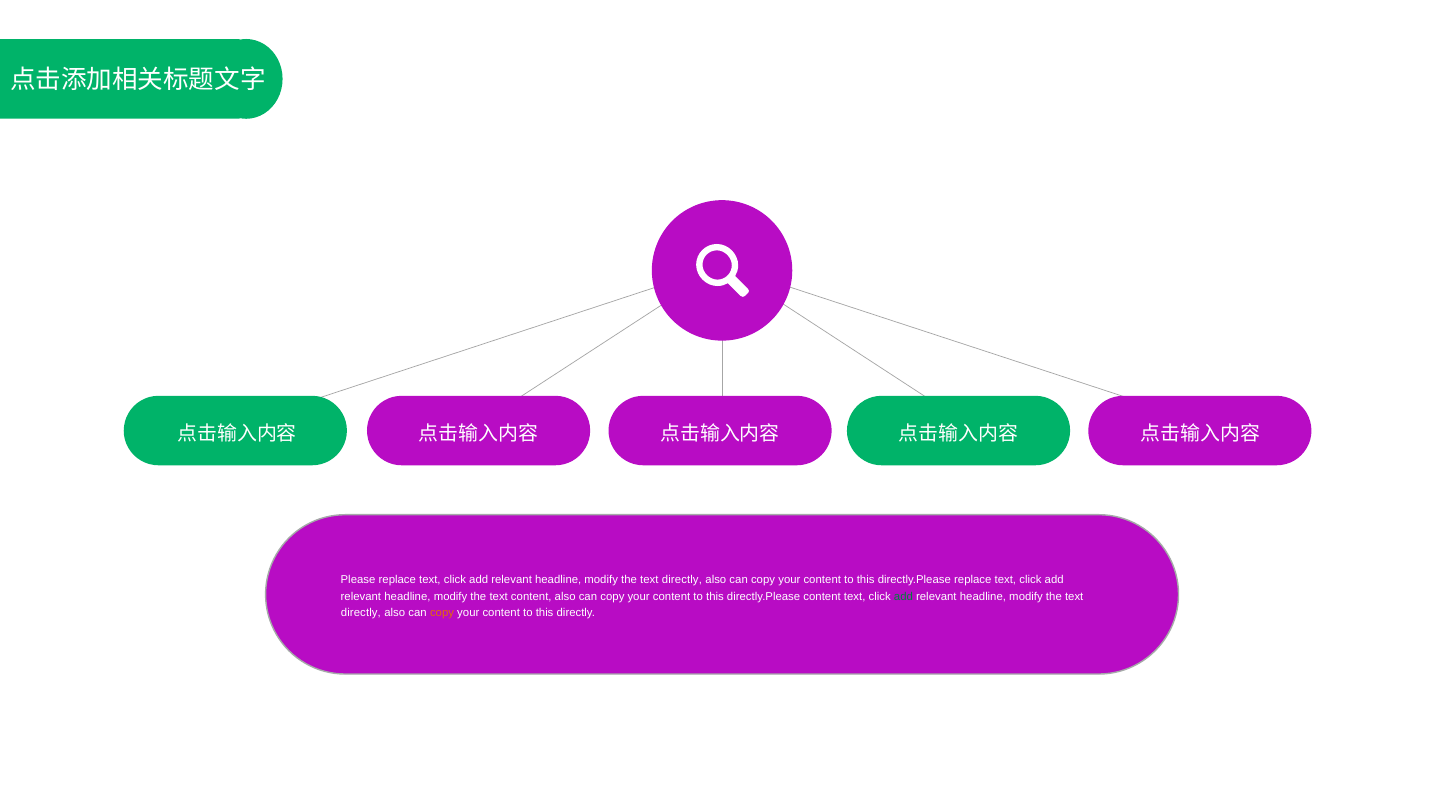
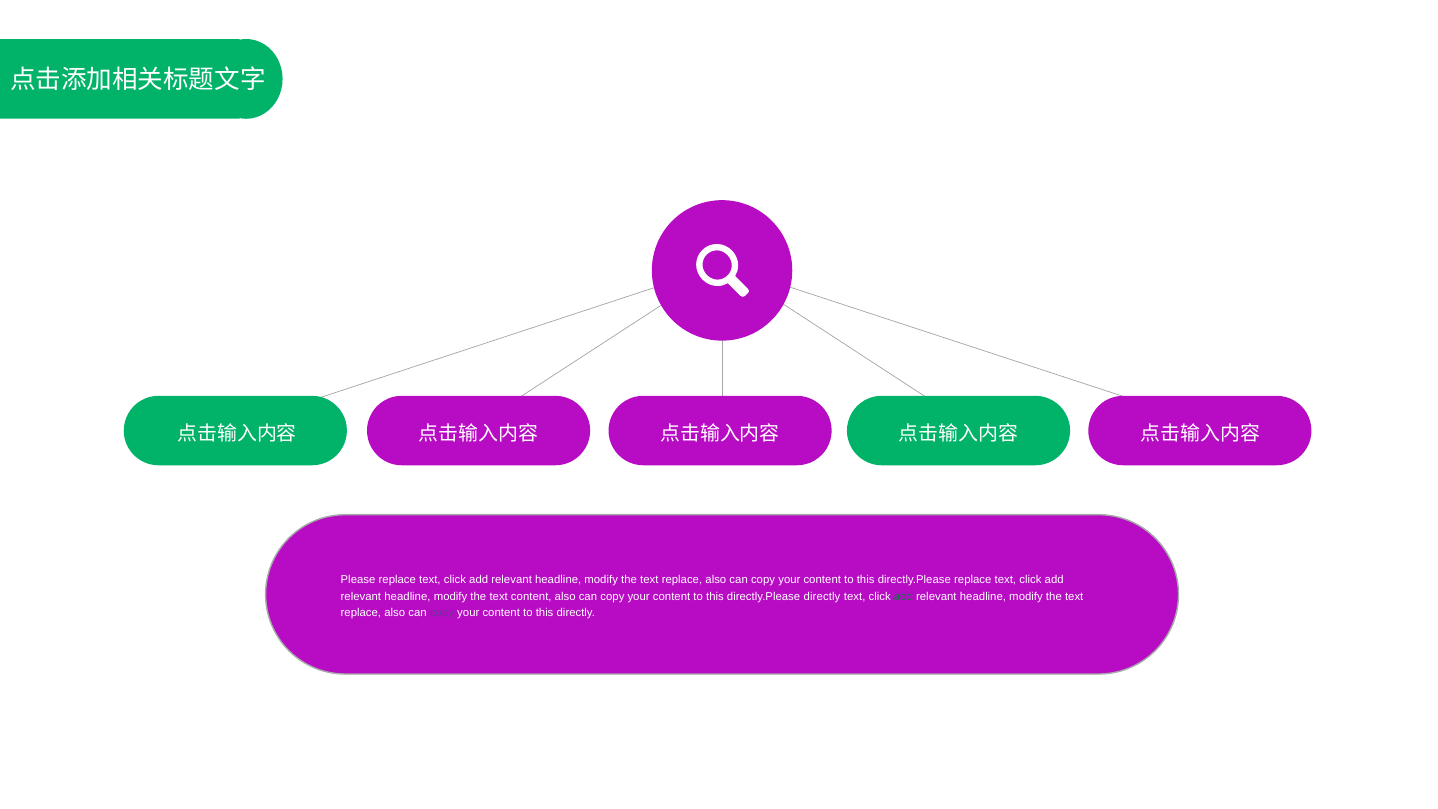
directly at (682, 580): directly -> replace
directly.Please content: content -> directly
directly at (361, 613): directly -> replace
copy at (442, 613) colour: orange -> purple
